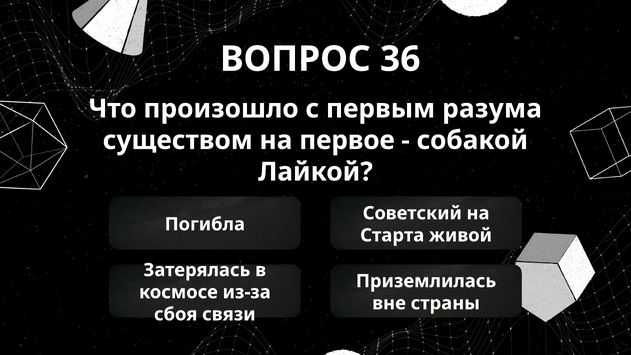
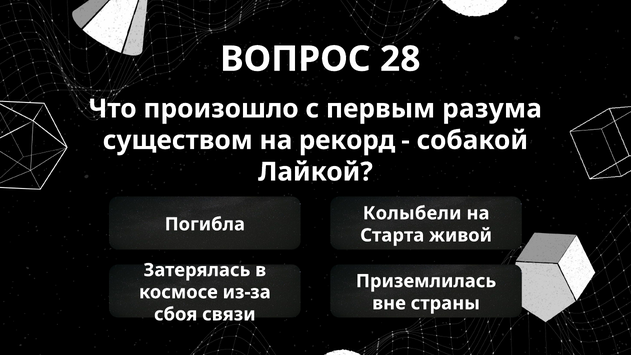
36: 36 -> 28
первое: первое -> рекорд
Советский: Советский -> Колыбели
